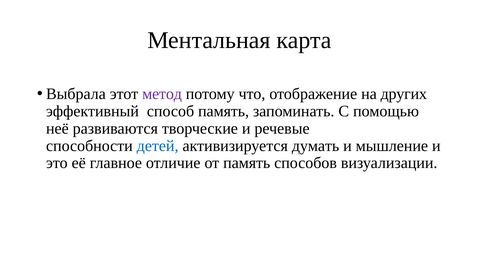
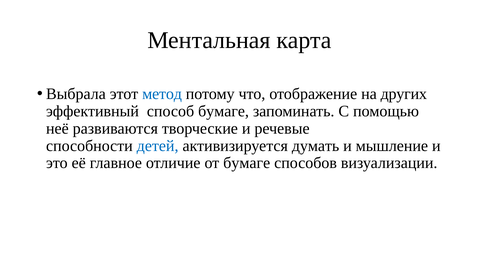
метод colour: purple -> blue
способ память: память -> бумаге
от память: память -> бумаге
